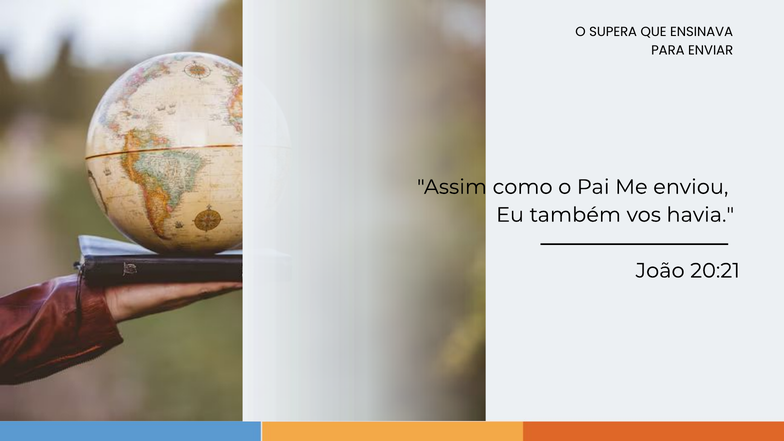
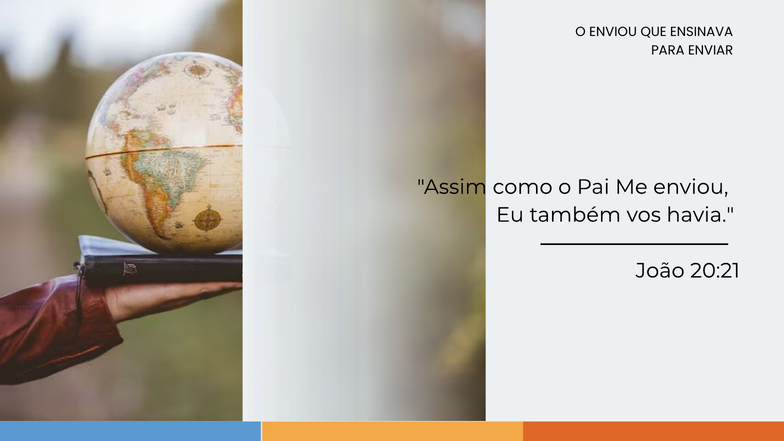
O SUPERA: SUPERA -> ENVIOU
